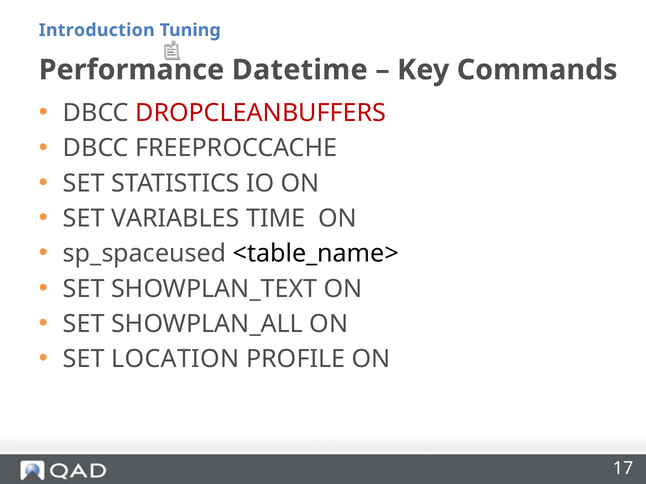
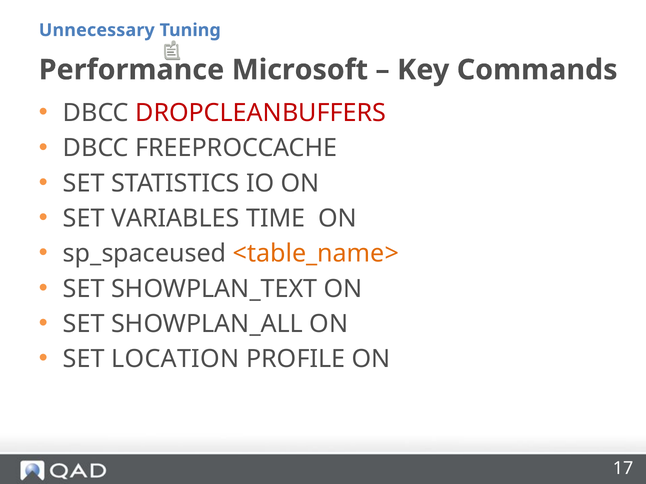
Introduction: Introduction -> Unnecessary
Datetime: Datetime -> Microsoft
<table_name> colour: black -> orange
